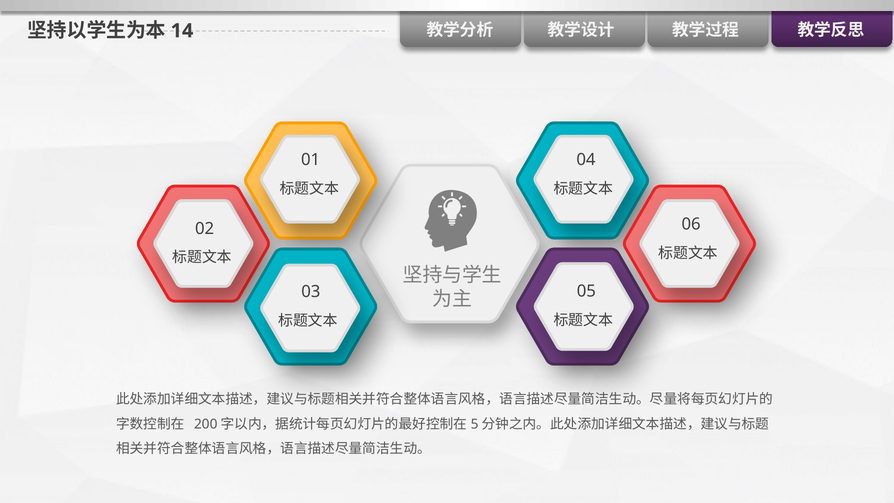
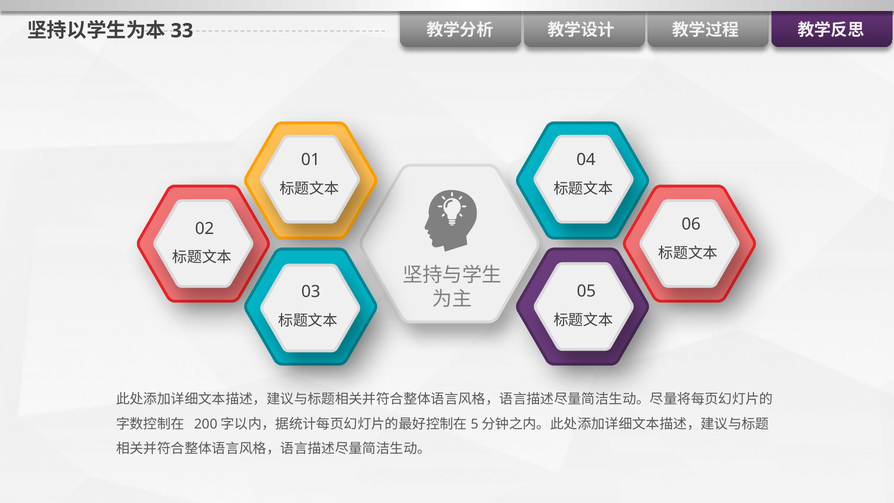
14: 14 -> 33
